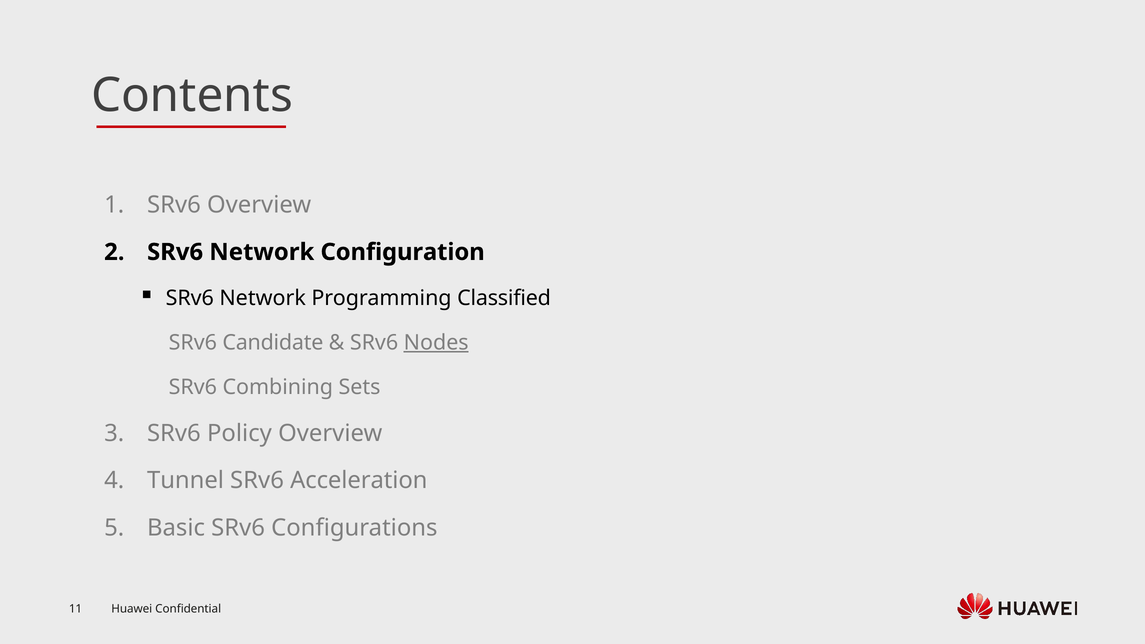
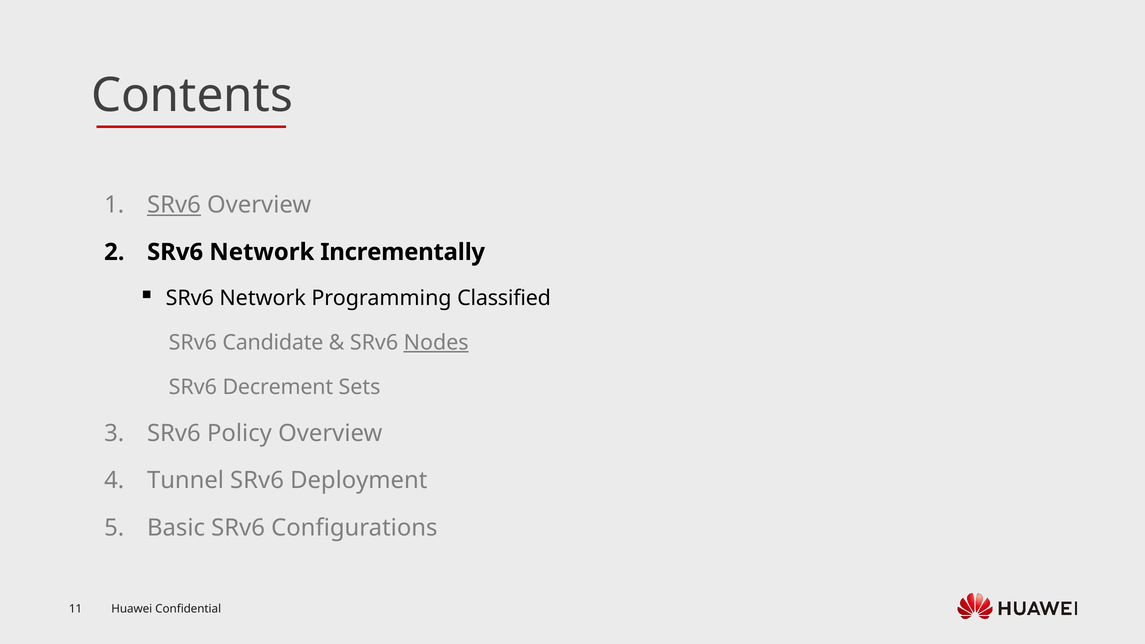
SRv6 at (174, 205) underline: none -> present
Configuration: Configuration -> Incrementally
Combining: Combining -> Decrement
Acceleration: Acceleration -> Deployment
